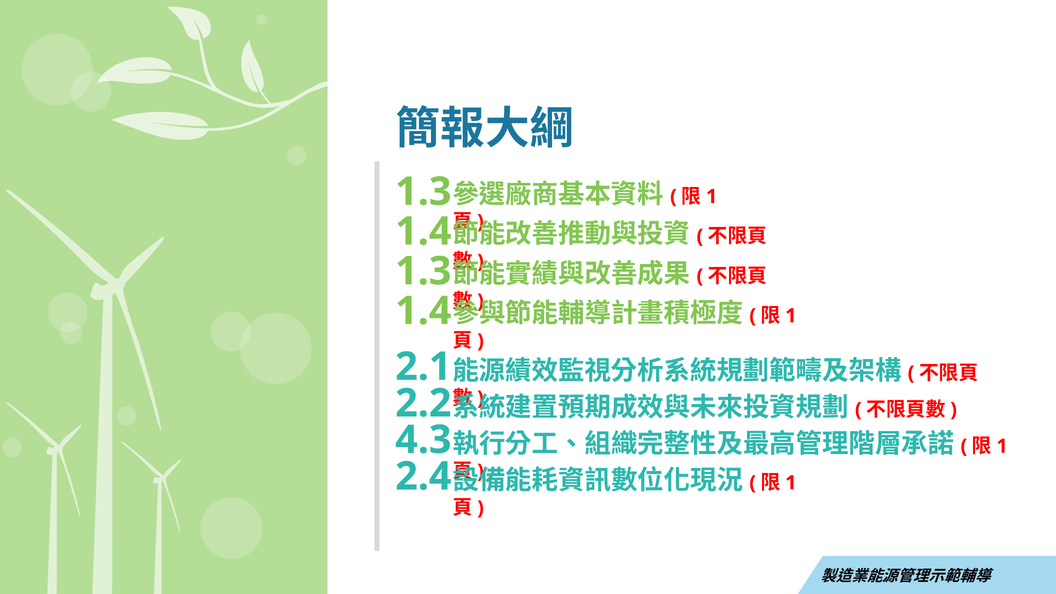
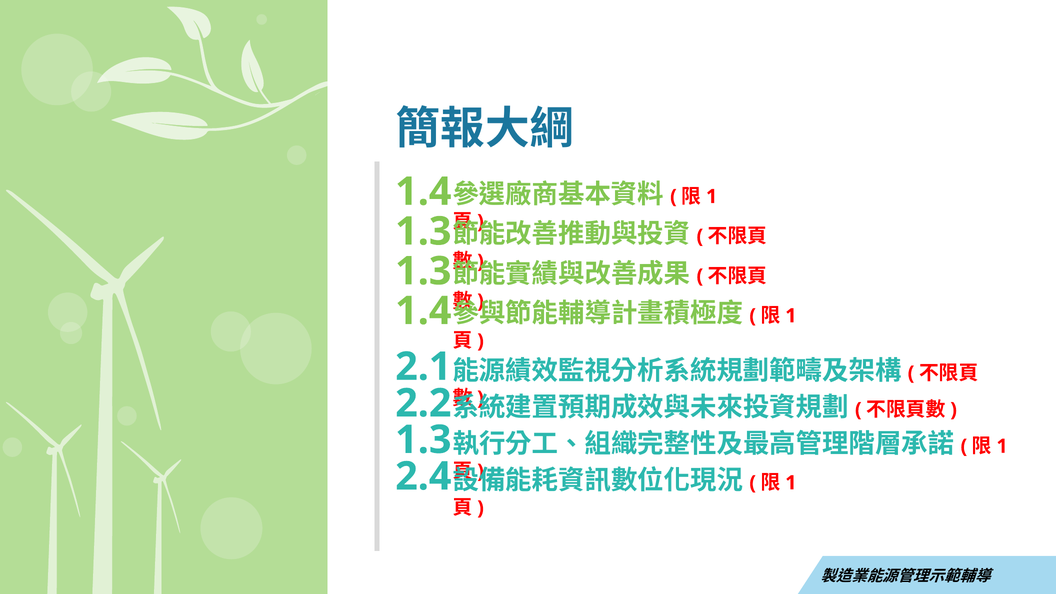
1.3 at (423, 192): 1.3 -> 1.4
1.4 at (423, 232): 1.4 -> 1.3
4.3 at (423, 440): 4.3 -> 1.3
